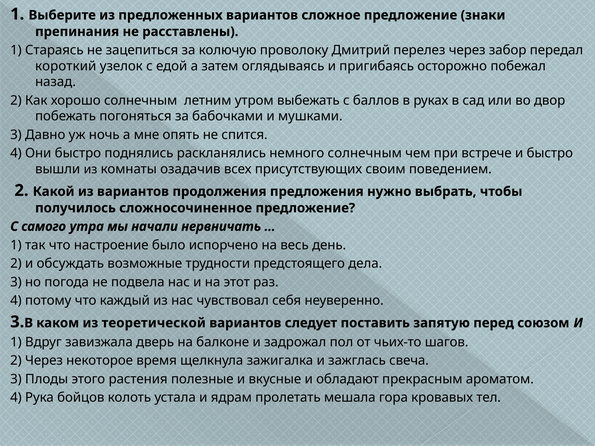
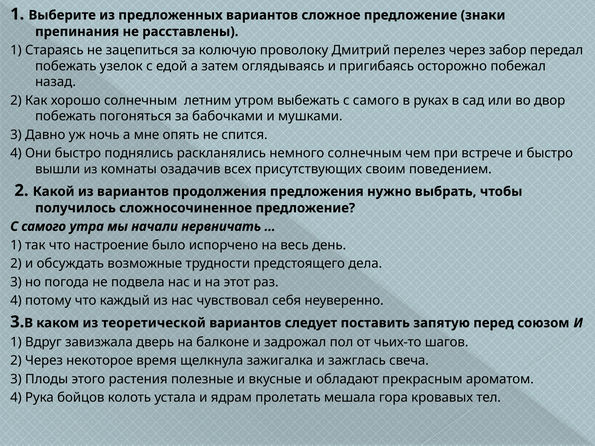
короткий at (66, 66): короткий -> побежать
выбежать с баллов: баллов -> самого
